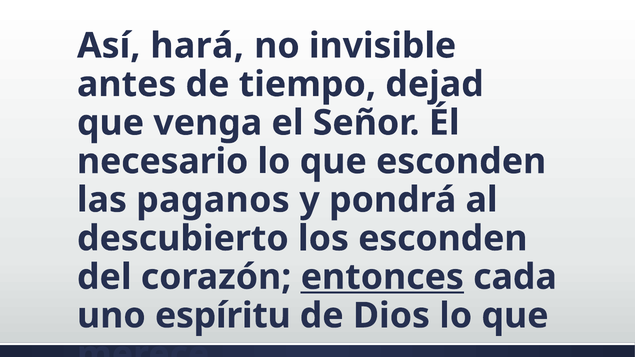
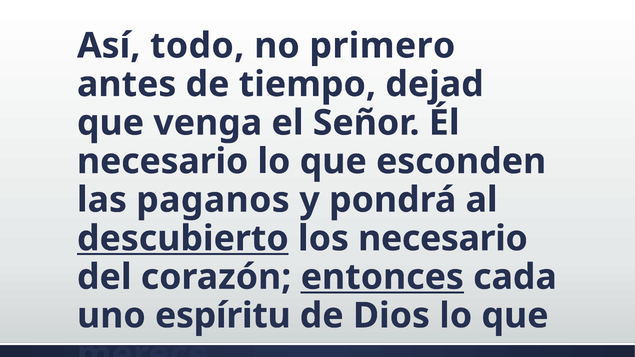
hará: hará -> todo
invisible: invisible -> primero
descubierto underline: none -> present
los esconden: esconden -> necesario
